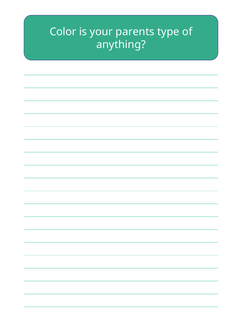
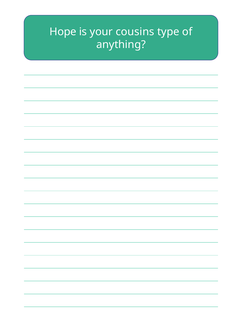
Color: Color -> Hope
parents: parents -> cousins
